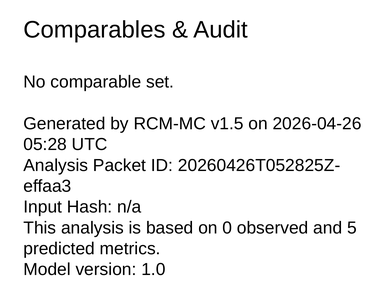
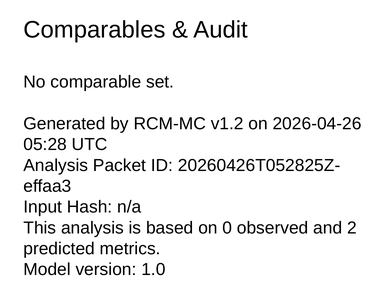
v1.5: v1.5 -> v1.2
5: 5 -> 2
